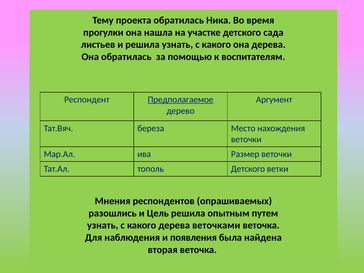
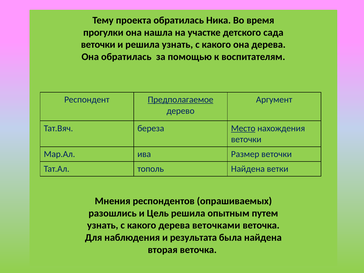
листьев at (98, 45): листьев -> веточки
Место underline: none -> present
тополь Детского: Детского -> Найдена
появления: появления -> результата
